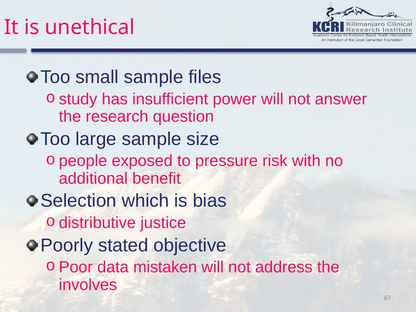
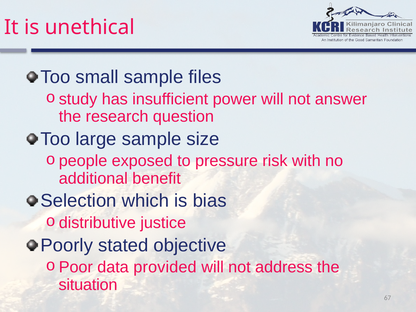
mistaken: mistaken -> provided
involves: involves -> situation
